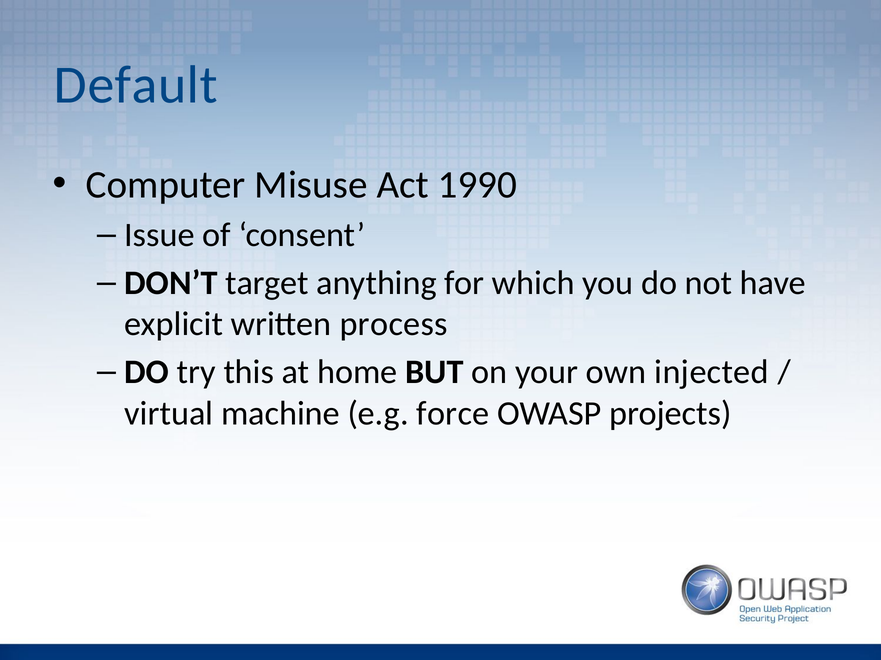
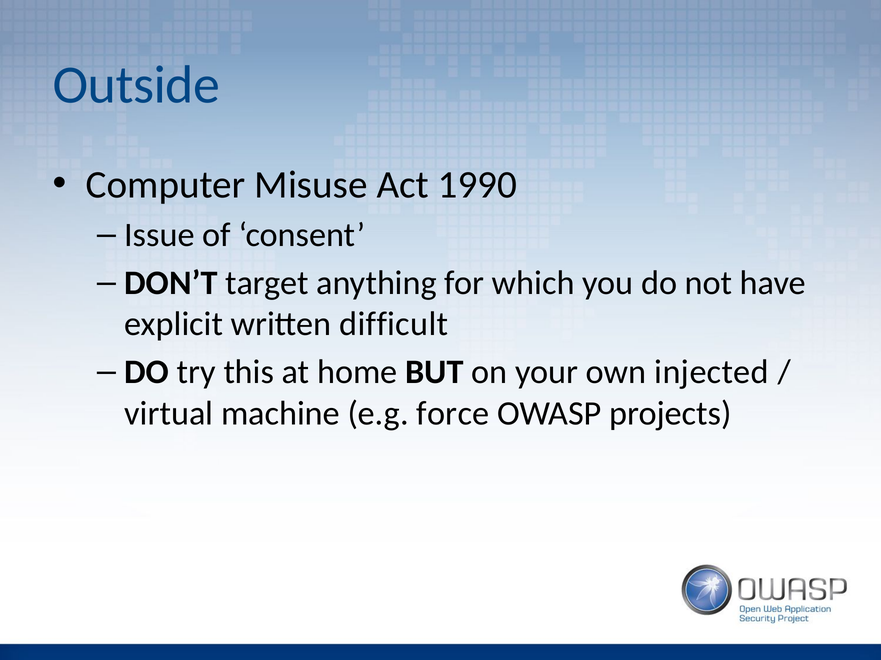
Default: Default -> Outside
process: process -> difficult
